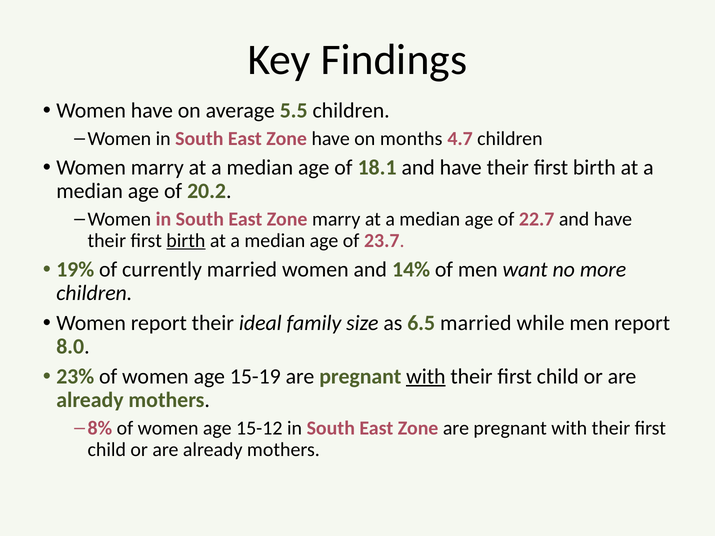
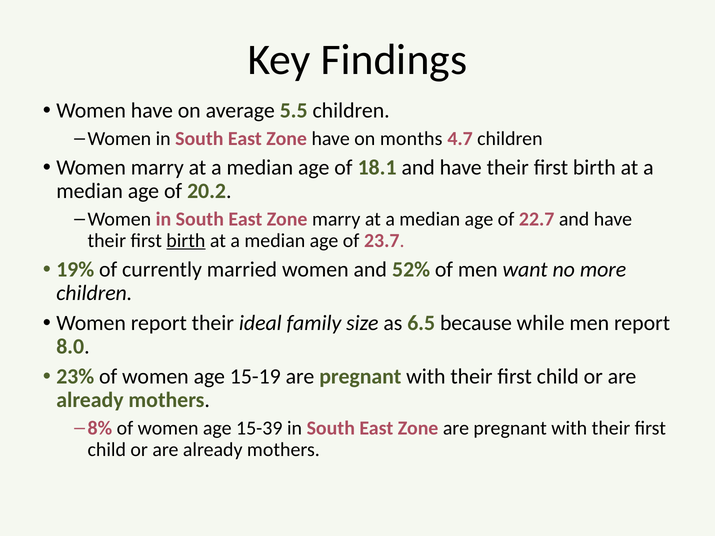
14%: 14% -> 52%
6.5 married: married -> because
with at (426, 377) underline: present -> none
15-12: 15-12 -> 15-39
